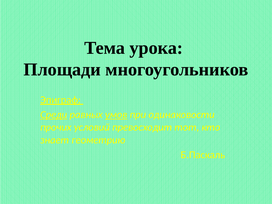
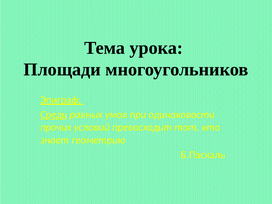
умов underline: present -> none
